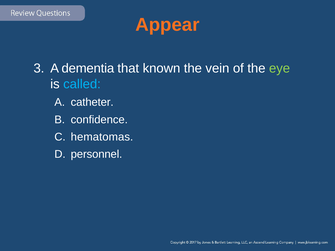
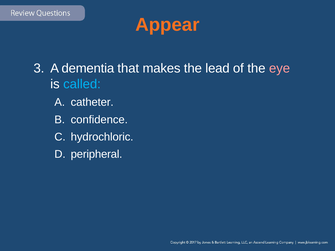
known: known -> makes
vein: vein -> lead
eye colour: light green -> pink
hematomas: hematomas -> hydrochloric
personnel: personnel -> peripheral
